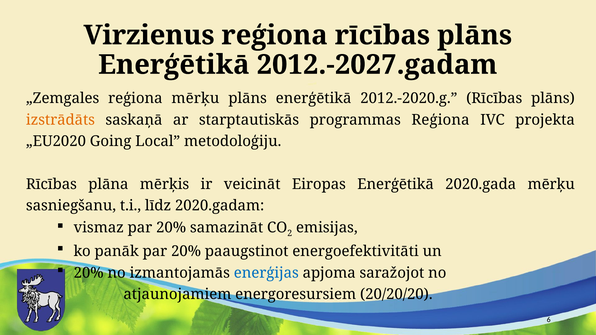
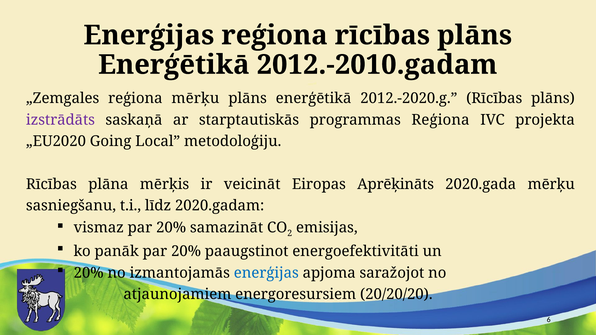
Virzienus at (149, 35): Virzienus -> Enerģijas
2012.-2027.gadam: 2012.-2027.gadam -> 2012.-2010.gadam
izstrādāts colour: orange -> purple
Eiropas Enerģētikā: Enerģētikā -> Aprēķināts
